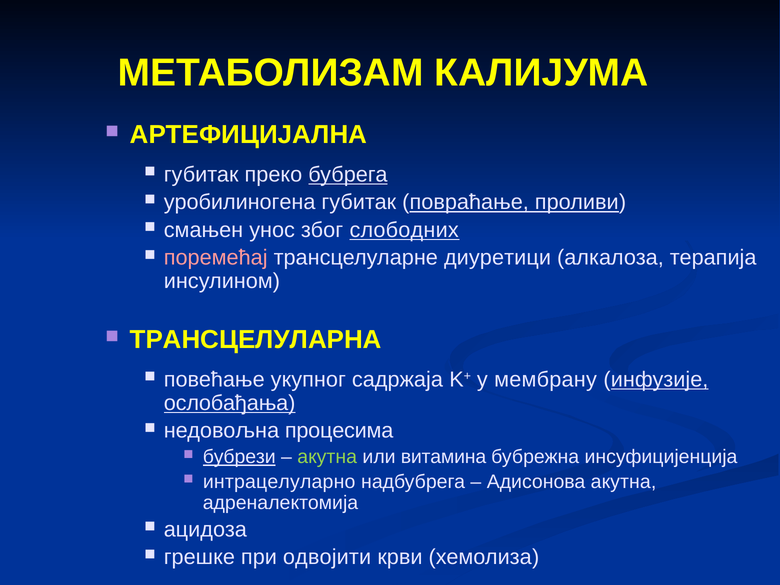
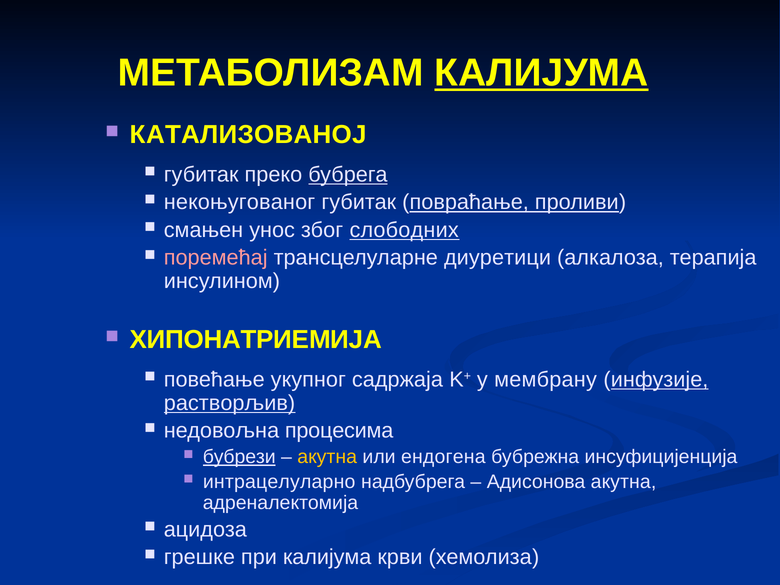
КАЛИЈУМА at (542, 73) underline: none -> present
АРТЕФИЦИЈАЛНА: АРТЕФИЦИЈАЛНА -> КАТАЛИЗОВАНОЈ
уробилиногена: уробилиногена -> некоњугованог
ТРАНСЦЕЛУЛАРНА: ТРАНСЦЕЛУЛАРНА -> ХИПОНАТРИЕМИЈА
ослобађања: ослобађања -> растворљив
акутна at (327, 457) colour: light green -> yellow
витамина: витамина -> ендогена
при одвојити: одвојити -> калијума
